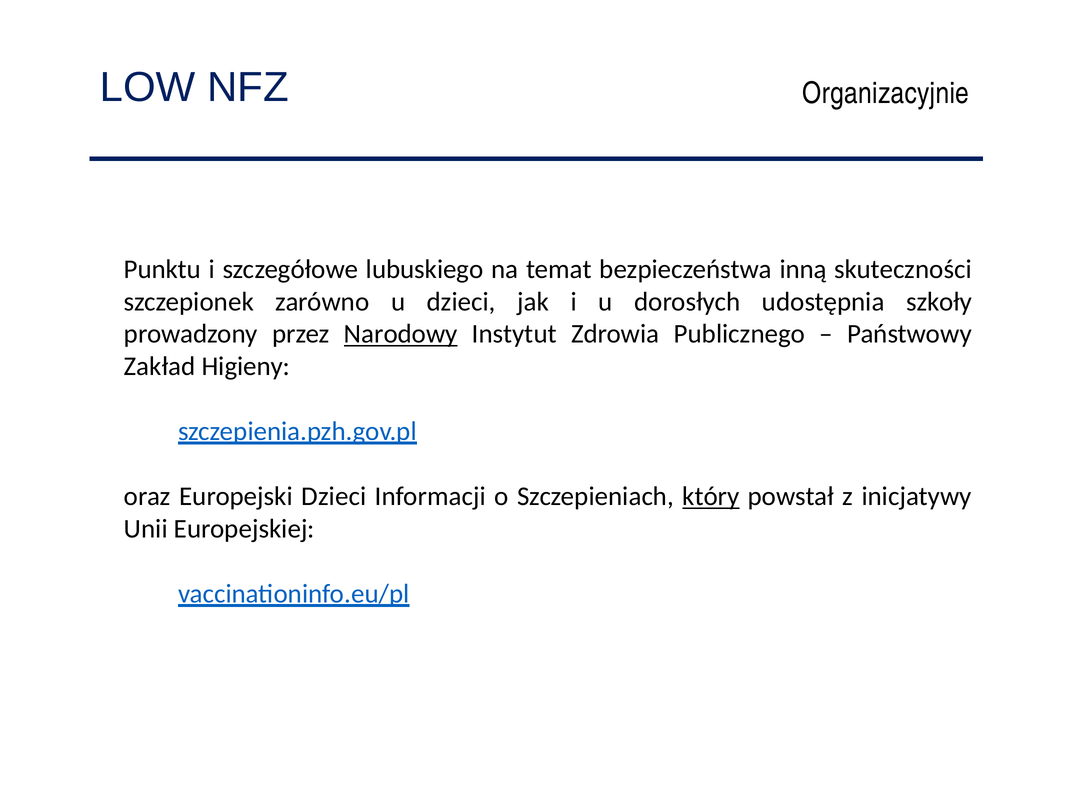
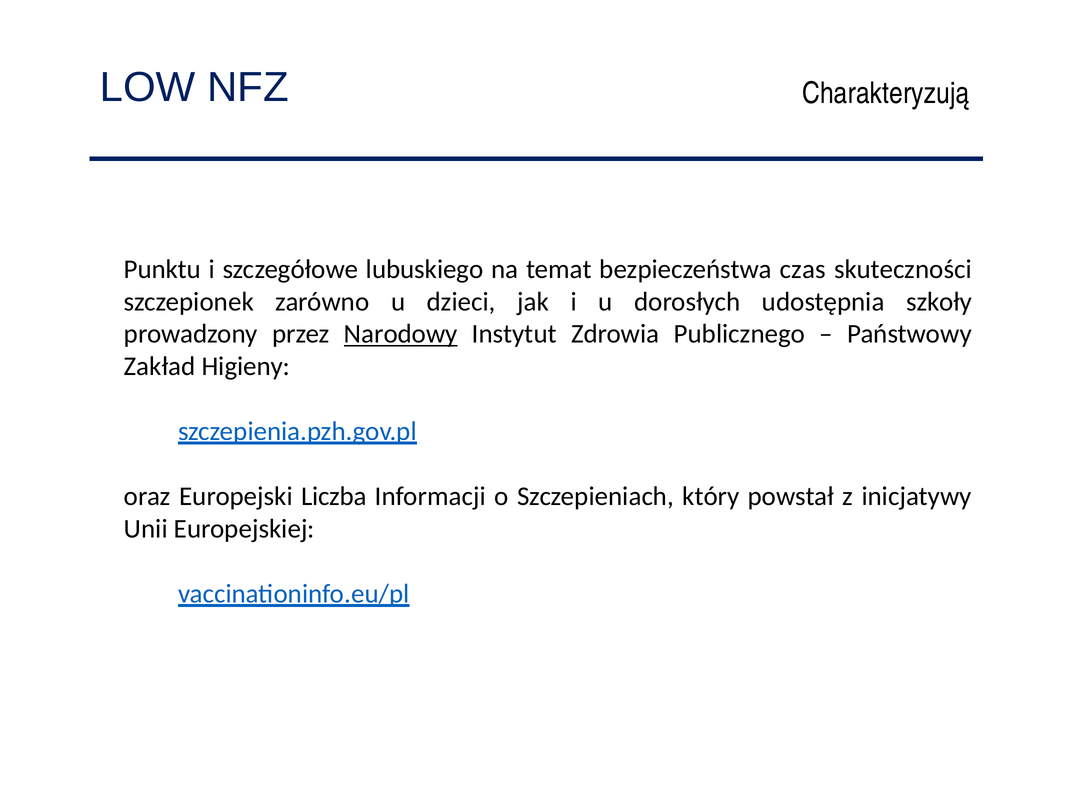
Organizacyjnie: Organizacyjnie -> Charakteryzują
inną: inną -> czas
Europejski Dzieci: Dzieci -> Liczba
który underline: present -> none
